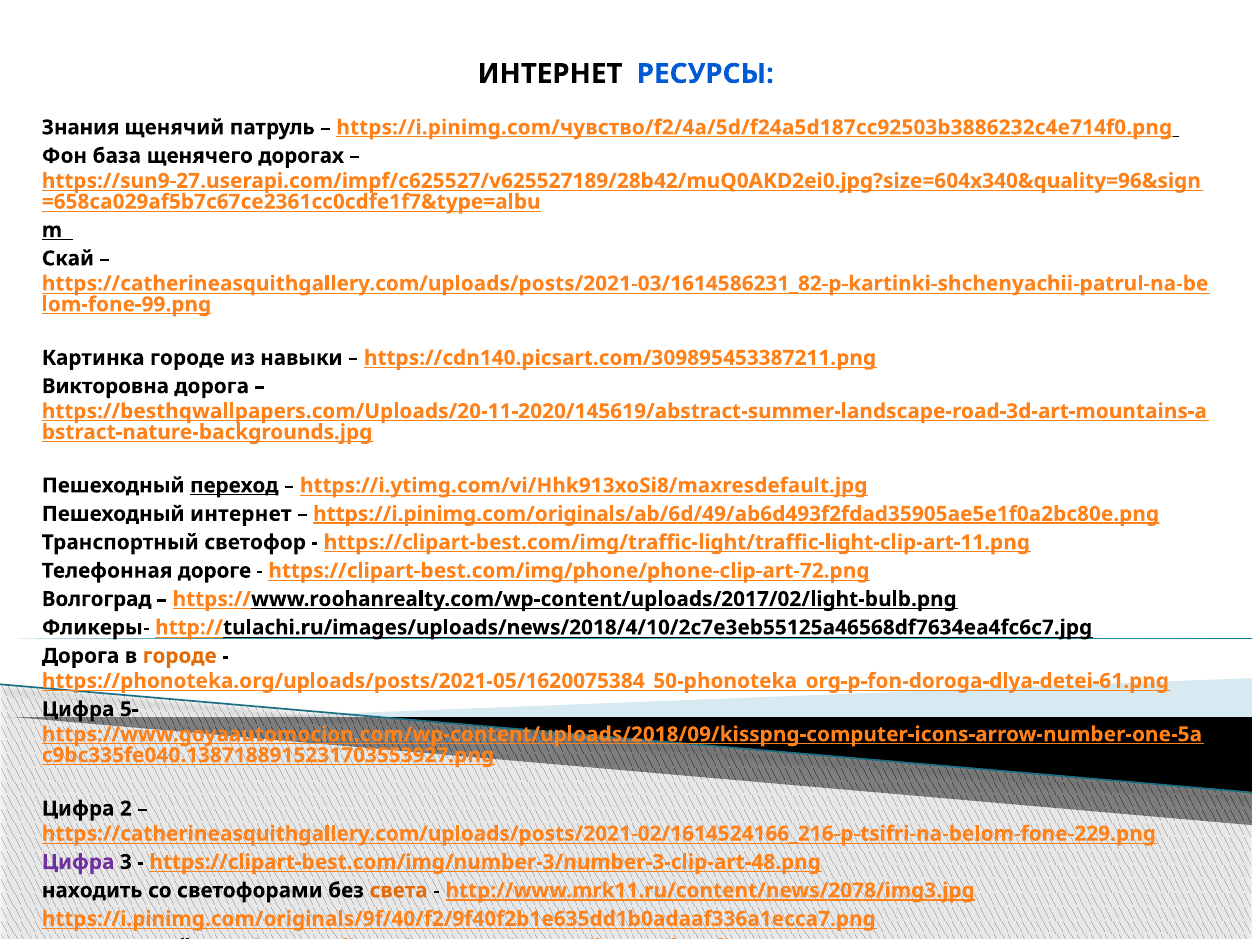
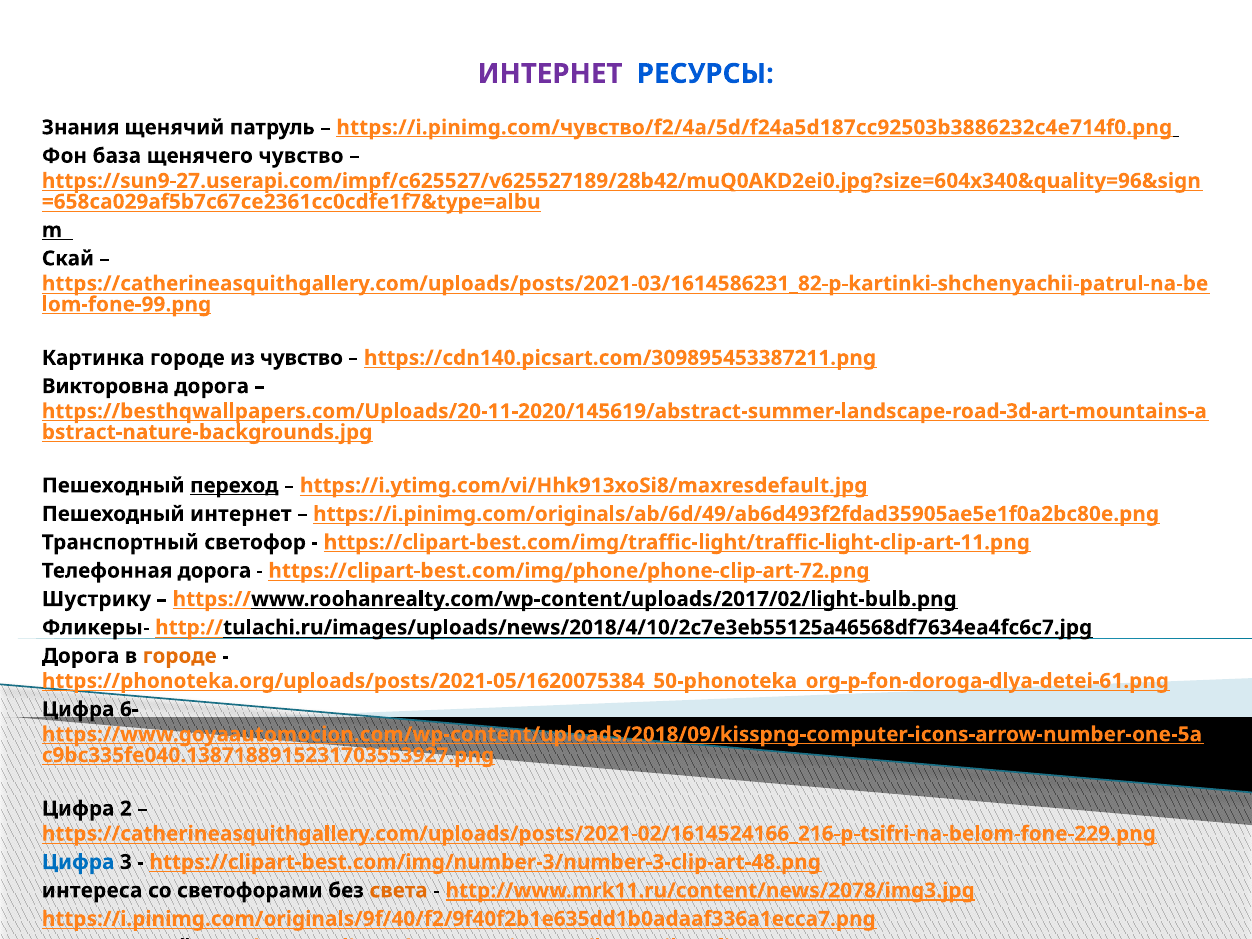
ИНТЕРНЕТ at (550, 74) colour: black -> purple
щенячего дорогах: дорогах -> чувство
из навыки: навыки -> чувство
https://i.pinimg.com/originals/ab/6d/49/ab6d493f2fdad35905ae5e1f0a2bc80e.png underline: present -> none
Телефонная дороге: дороге -> дорога
Волгоград: Волгоград -> Шустрику
5-: 5- -> 6-
Цифра at (78, 862) colour: purple -> blue
находить: находить -> интереса
